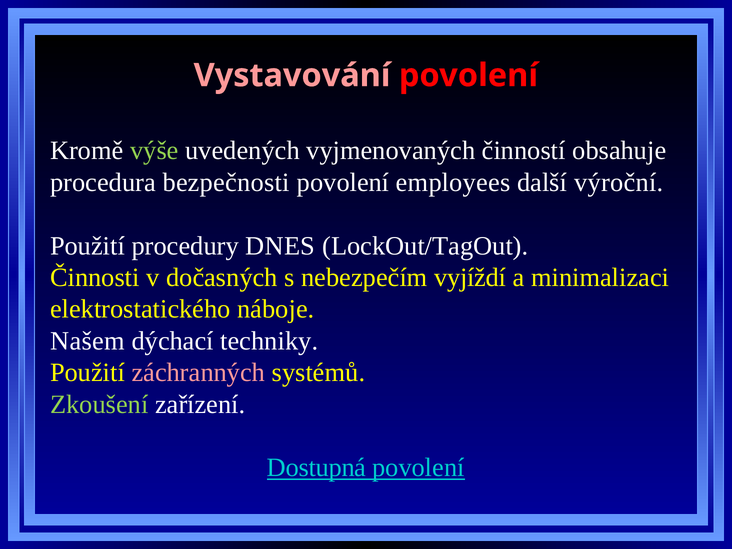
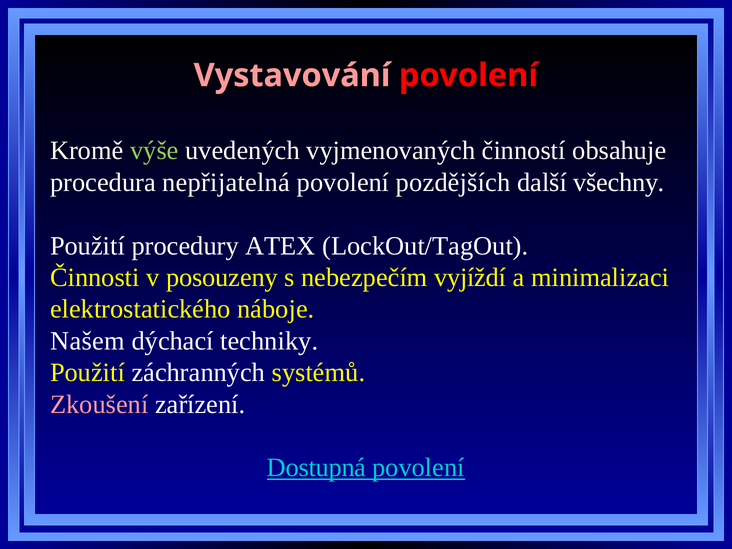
bezpečnosti: bezpečnosti -> nepřijatelná
employees: employees -> pozdějších
výroční: výroční -> všechny
DNES: DNES -> ATEX
dočasných: dočasných -> posouzeny
záchranných colour: pink -> white
Zkoušení colour: light green -> pink
